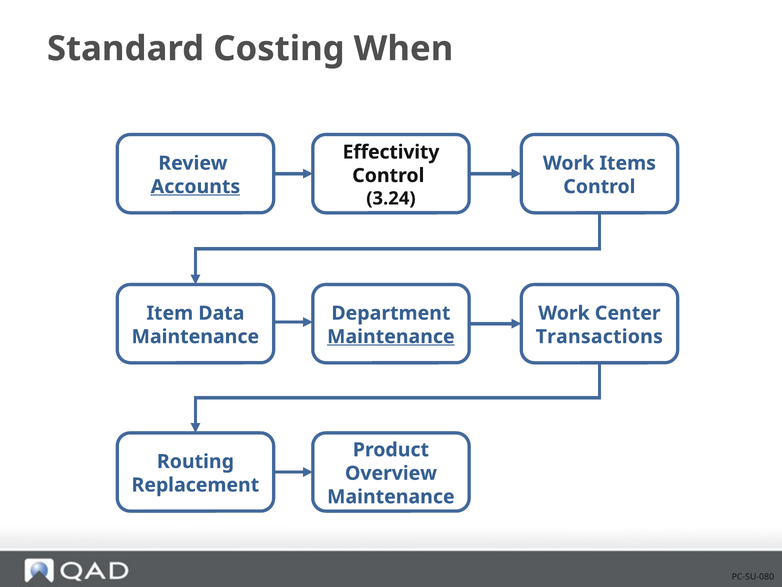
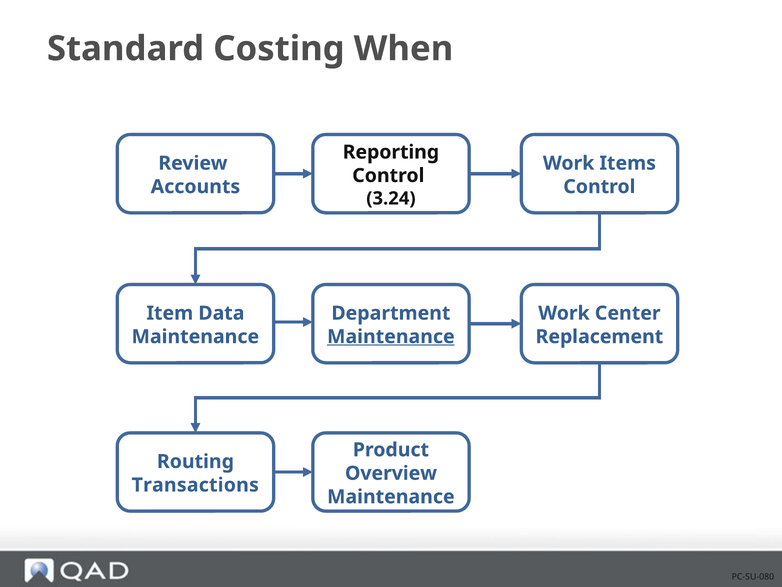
Effectivity: Effectivity -> Reporting
Accounts underline: present -> none
Transactions: Transactions -> Replacement
Replacement: Replacement -> Transactions
